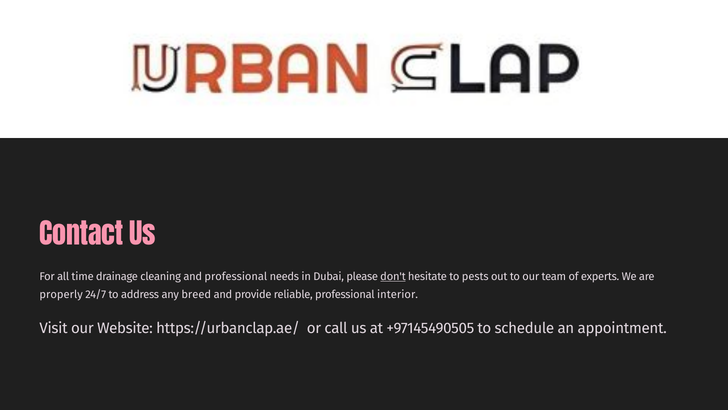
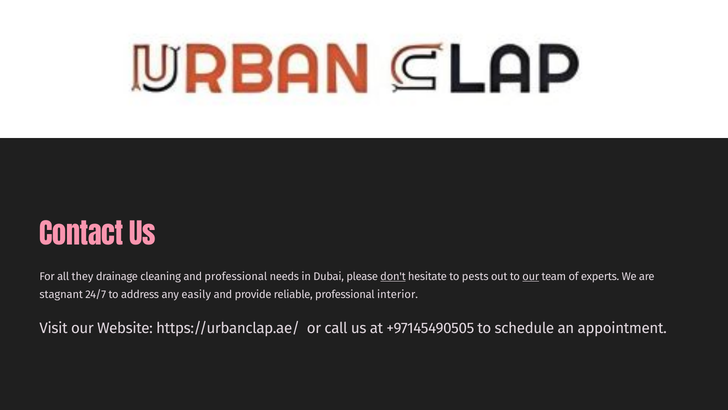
time: time -> they
our at (531, 276) underline: none -> present
properly: properly -> stagnant
breed: breed -> easily
